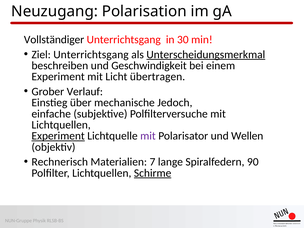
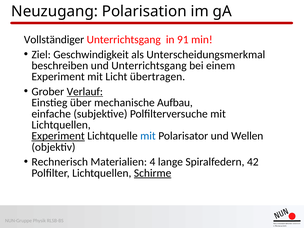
30: 30 -> 91
Ziel Unterrichtsgang: Unterrichtsgang -> Geschwindigkeit
Unterscheidungsmerkmal underline: present -> none
und Geschwindigkeit: Geschwindigkeit -> Unterrichtsgang
Verlauf underline: none -> present
Jedoch: Jedoch -> Aufbau
mit at (148, 136) colour: purple -> blue
7: 7 -> 4
90: 90 -> 42
